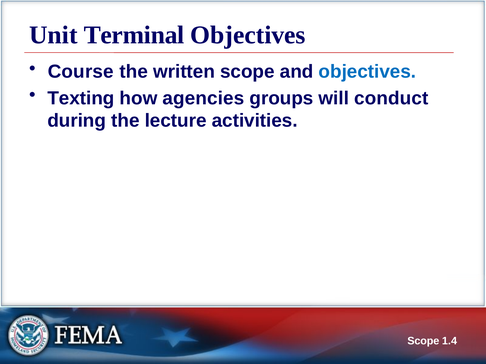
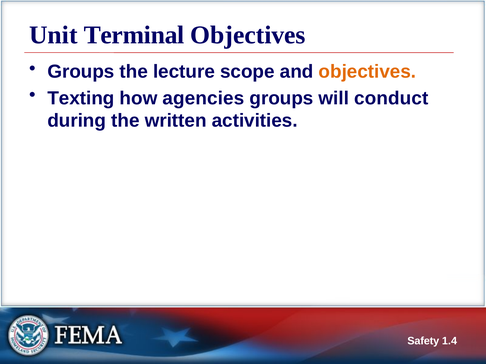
Course at (81, 72): Course -> Groups
written: written -> lecture
objectives at (367, 72) colour: blue -> orange
lecture: lecture -> written
Scope at (423, 342): Scope -> Safety
